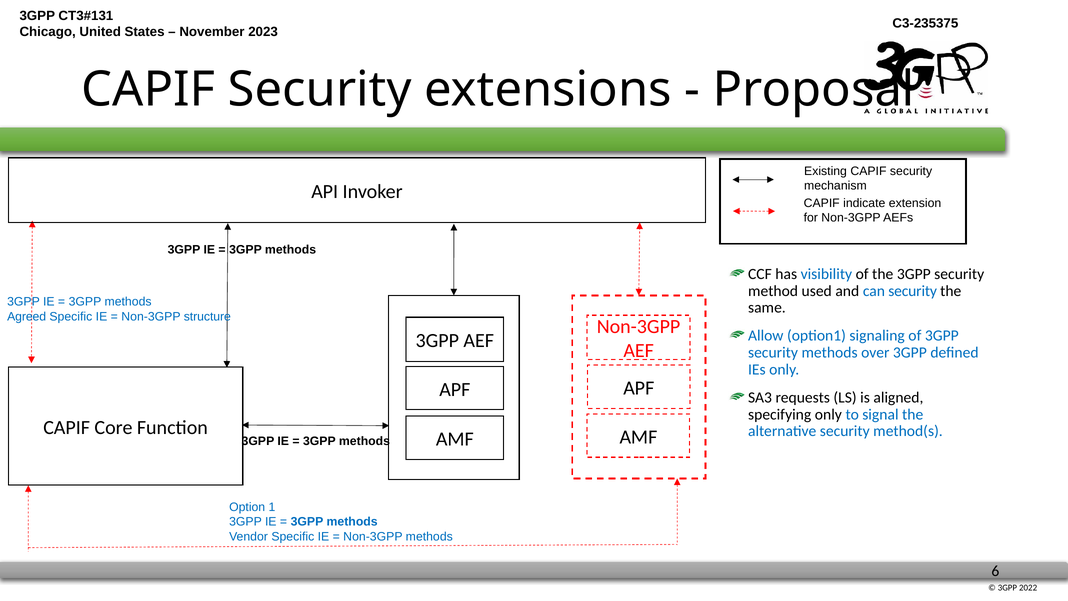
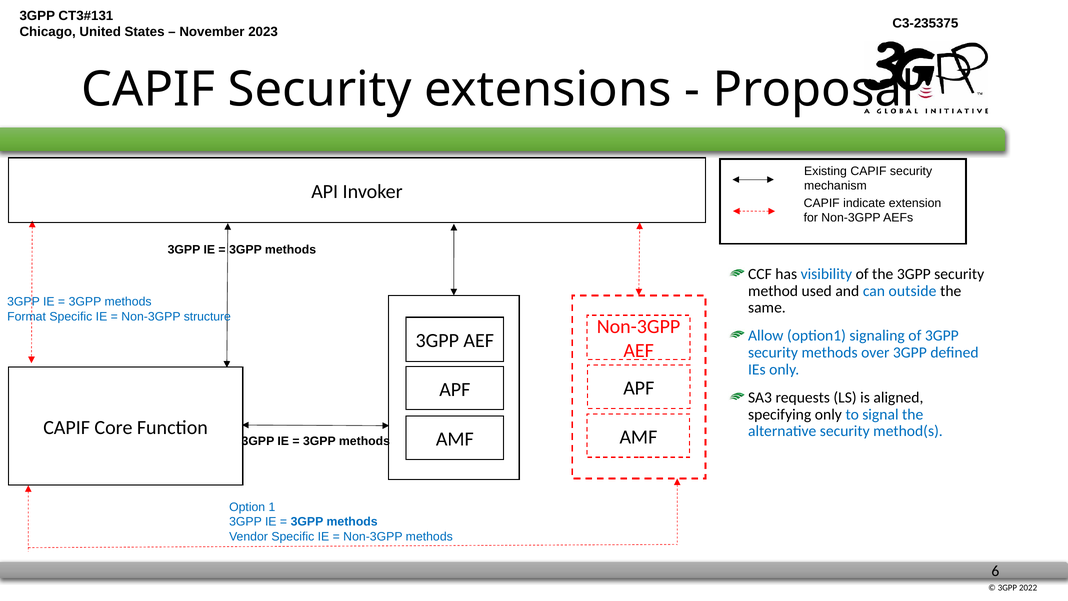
can security: security -> outside
Agreed: Agreed -> Format
